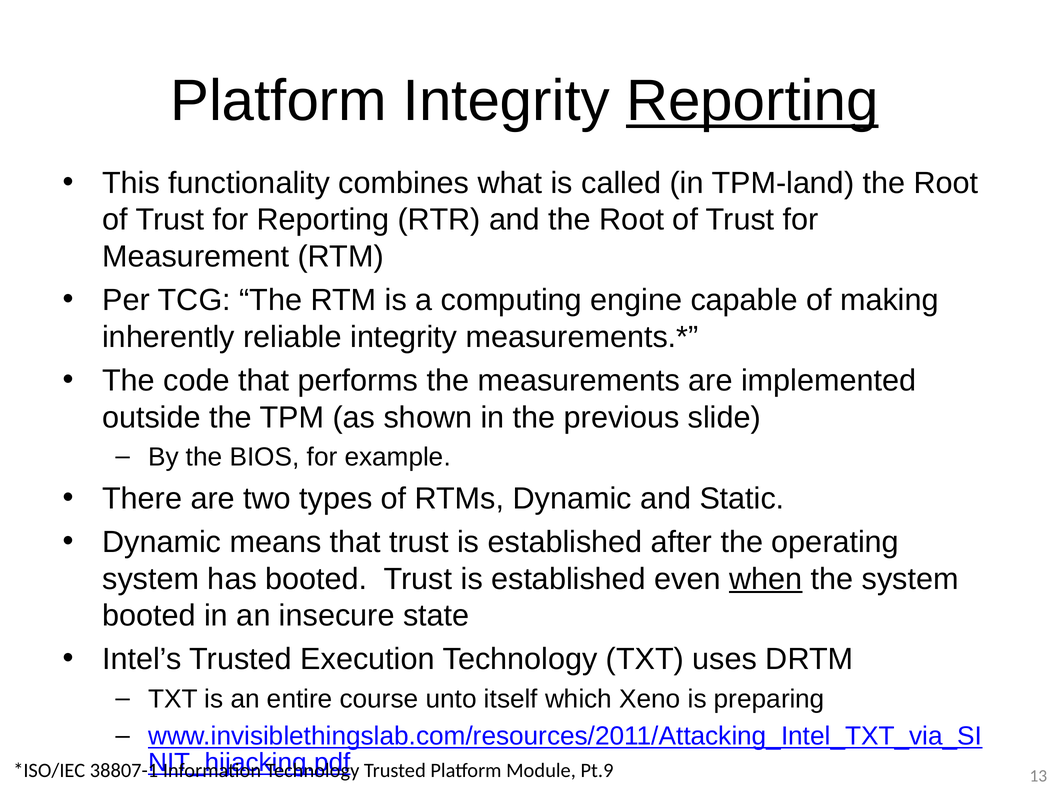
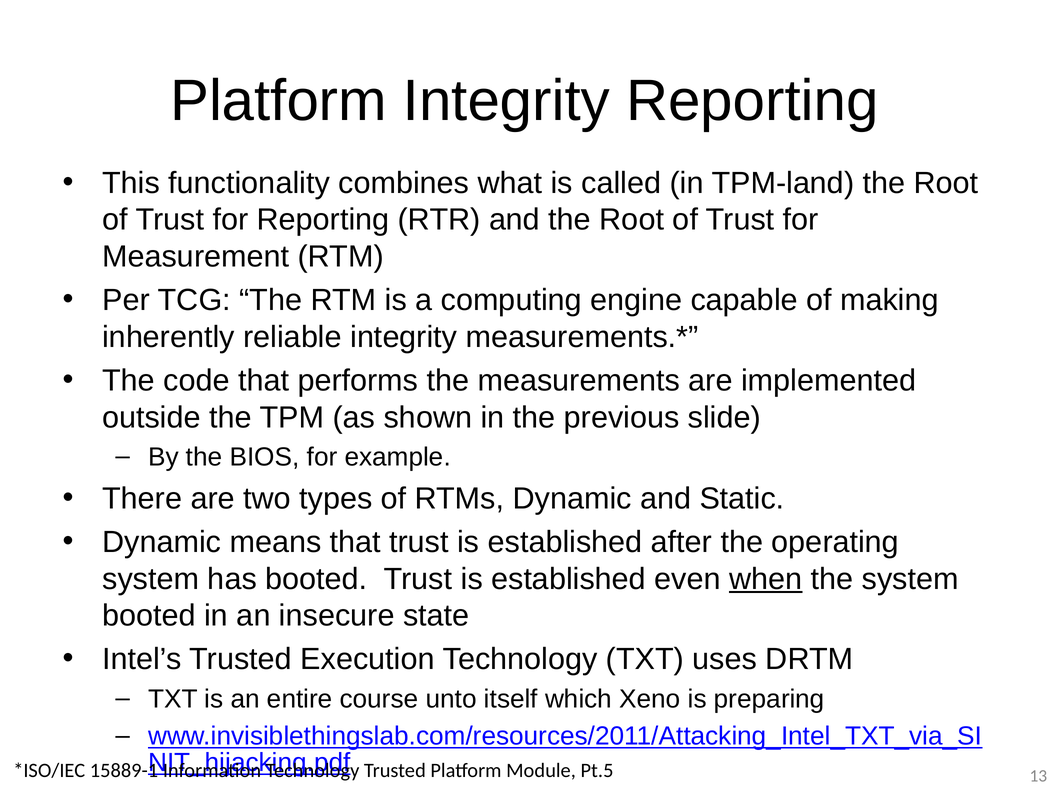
Reporting at (752, 101) underline: present -> none
38807-1: 38807-1 -> 15889-1
Pt.9: Pt.9 -> Pt.5
